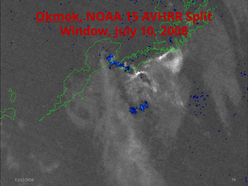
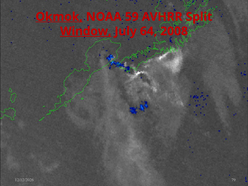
15: 15 -> 59
Window underline: none -> present
10: 10 -> 64
